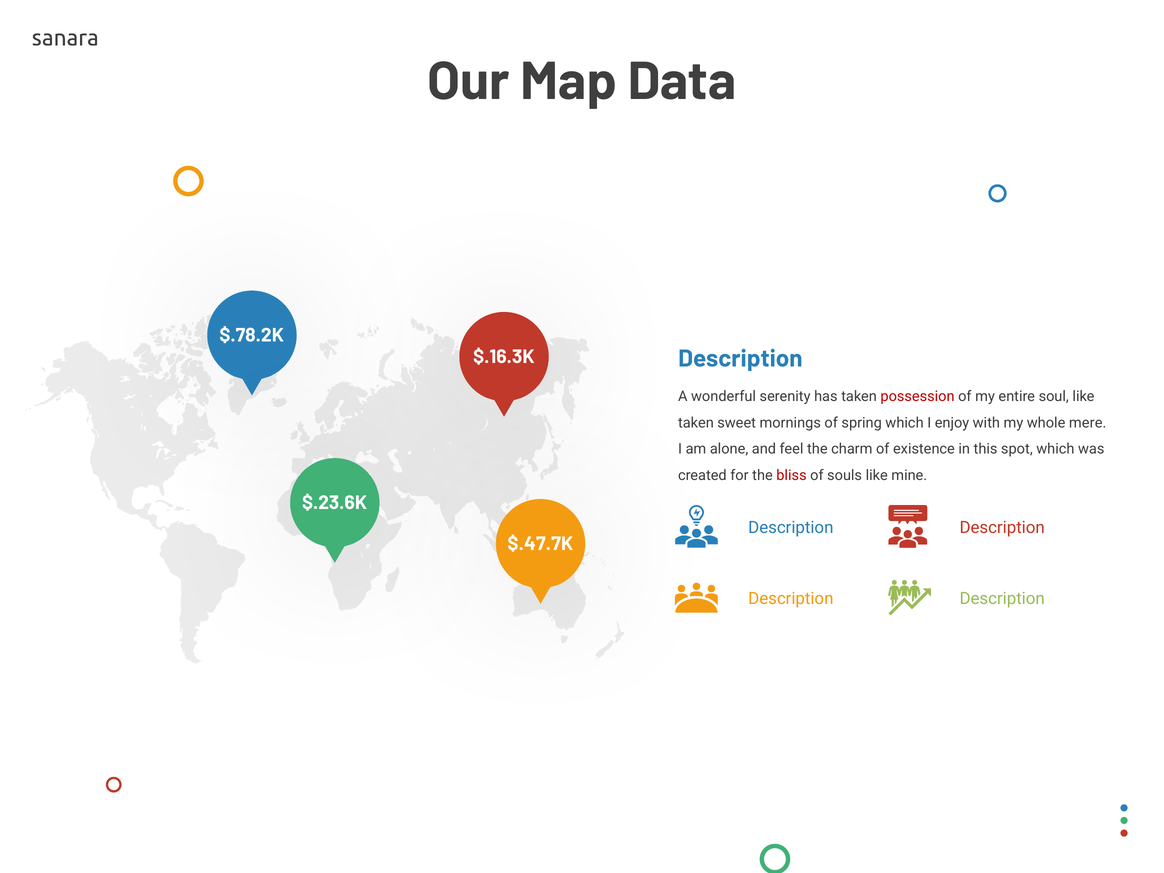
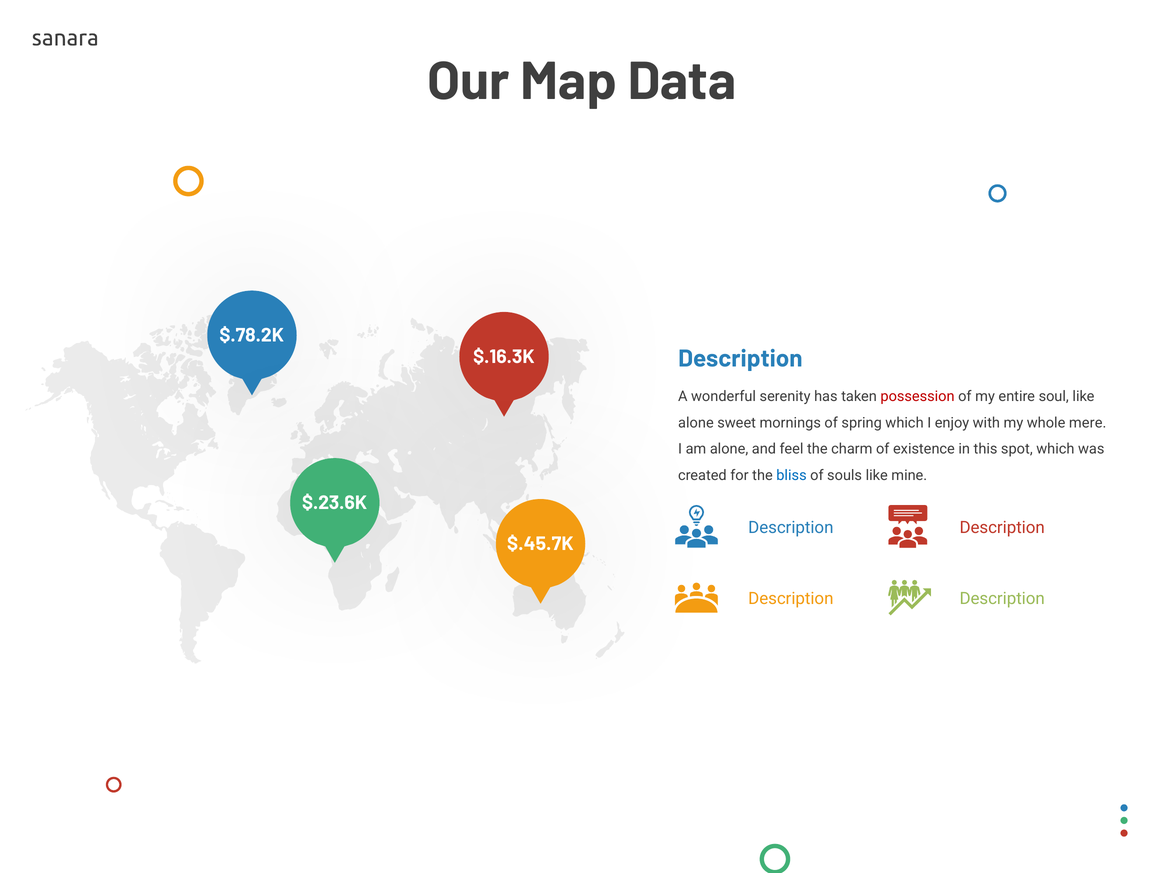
taken at (696, 423): taken -> alone
bliss colour: red -> blue
$.47.7K: $.47.7K -> $.45.7K
